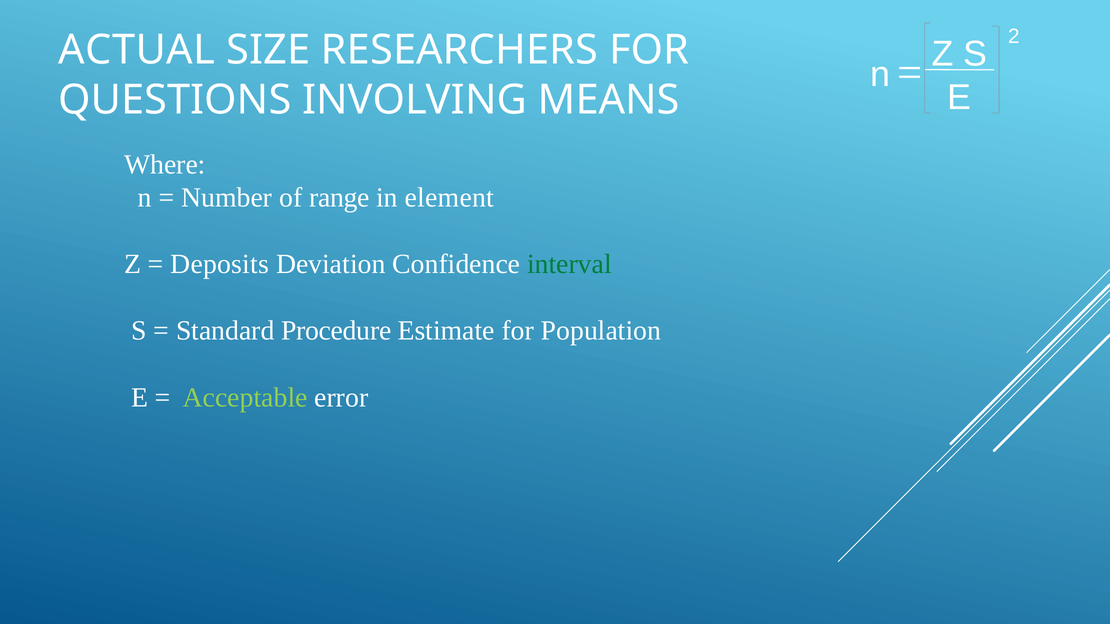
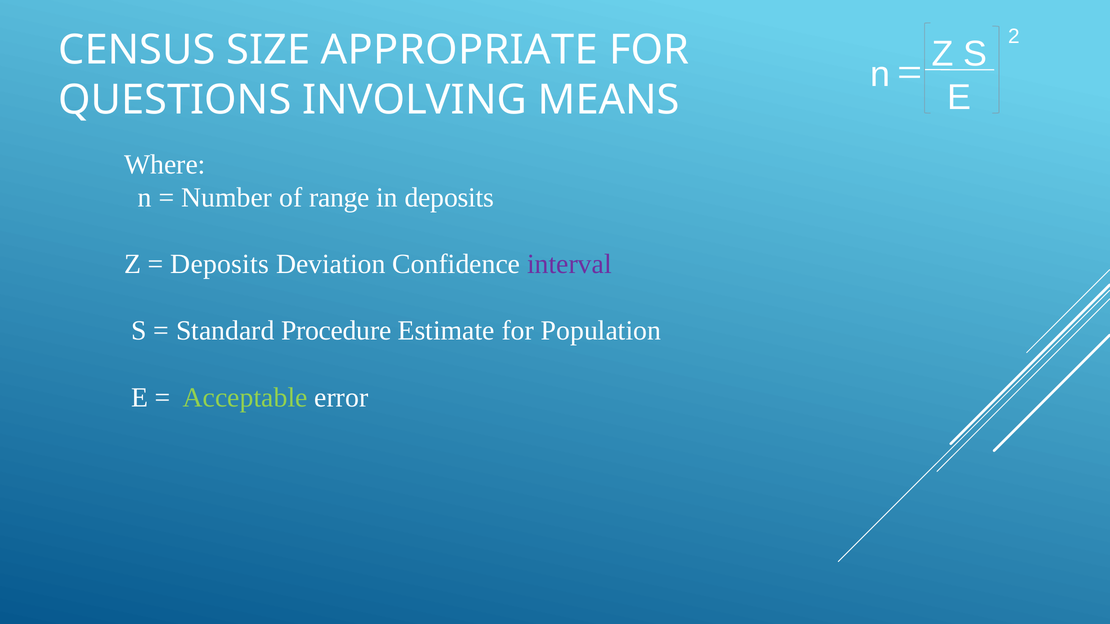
ACTUAL: ACTUAL -> CENSUS
RESEARCHERS: RESEARCHERS -> APPROPRIATE
in element: element -> deposits
interval colour: green -> purple
